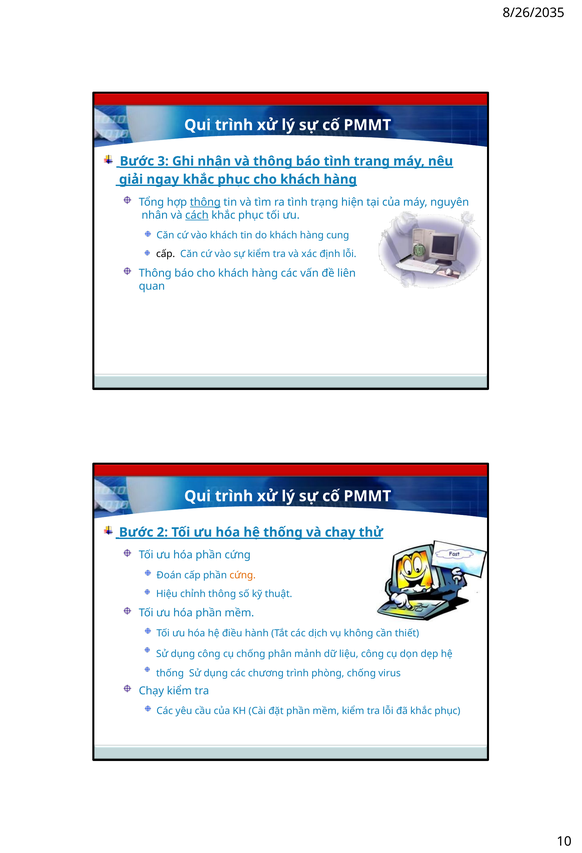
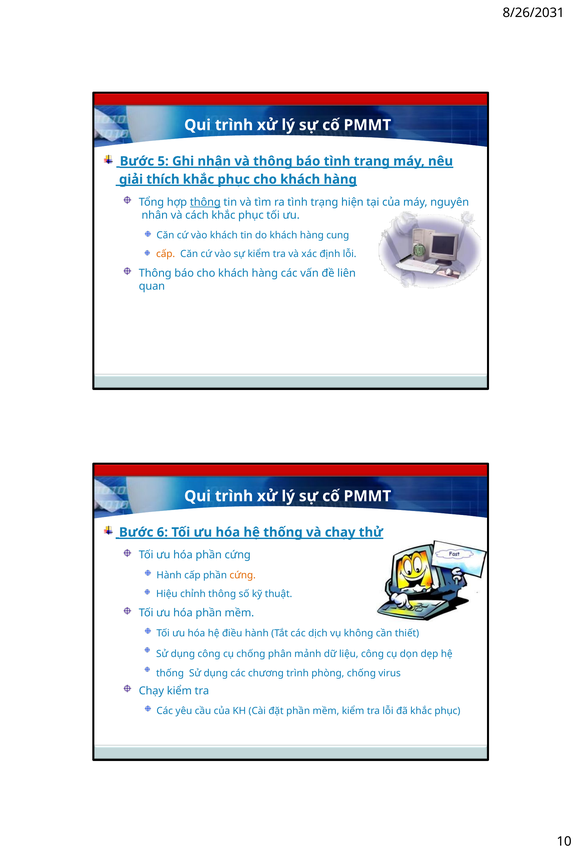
8/26/2035: 8/26/2035 -> 8/26/2031
3: 3 -> 5
ngay: ngay -> thích
cách underline: present -> none
cấp at (166, 254) colour: black -> orange
2: 2 -> 6
Đoán at (169, 575): Đoán -> Hành
